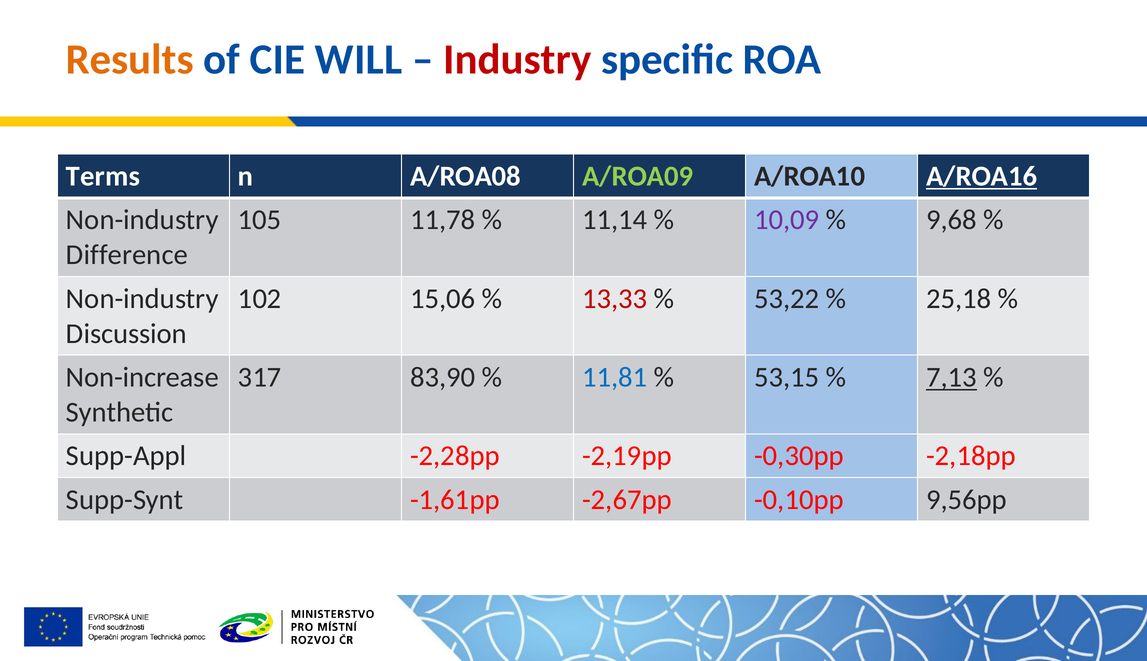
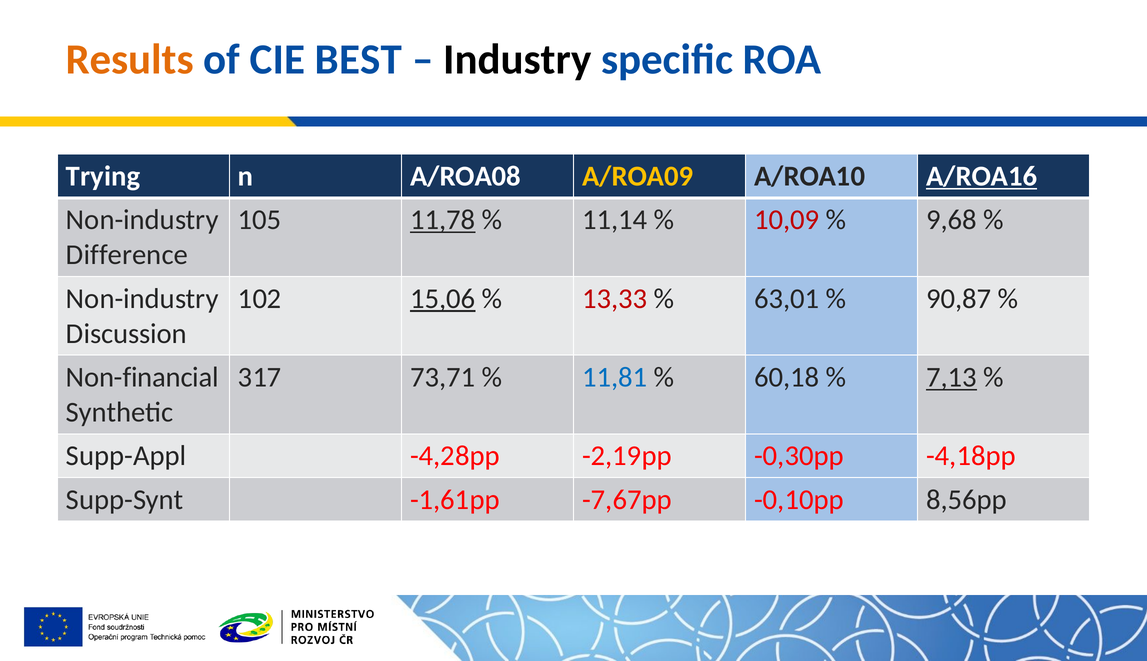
WILL: WILL -> BEST
Industry colour: red -> black
Terms: Terms -> Trying
A/ROA09 colour: light green -> yellow
11,78 underline: none -> present
10,09 colour: purple -> red
15,06 underline: none -> present
53,22: 53,22 -> 63,01
25,18: 25,18 -> 90,87
Non-increase: Non-increase -> Non-financial
83,90: 83,90 -> 73,71
53,15: 53,15 -> 60,18
-2,28pp: -2,28pp -> -4,28pp
-2,18pp: -2,18pp -> -4,18pp
-2,67pp: -2,67pp -> -7,67pp
9,56pp: 9,56pp -> 8,56pp
